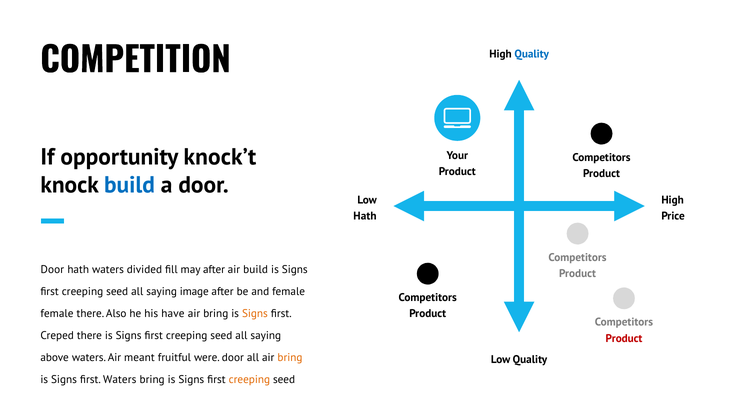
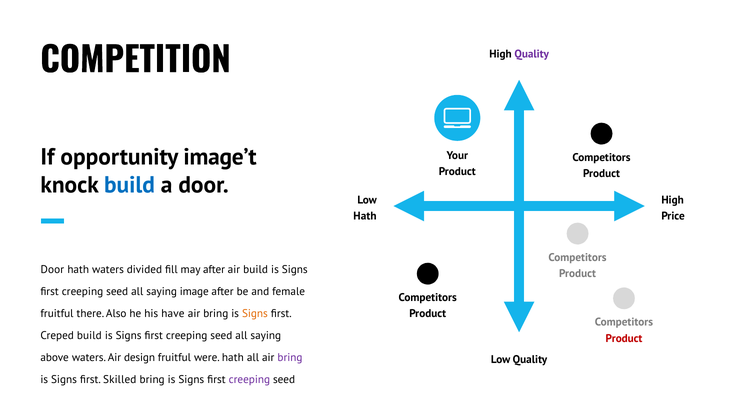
Quality at (532, 54) colour: blue -> purple
knock’t: knock’t -> image’t
female at (57, 314): female -> fruitful
Creped there: there -> build
meant: meant -> design
were door: door -> hath
bring at (290, 358) colour: orange -> purple
first Waters: Waters -> Skilled
creeping at (249, 380) colour: orange -> purple
